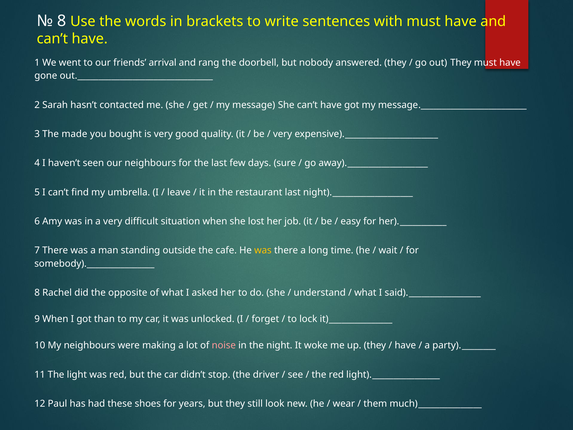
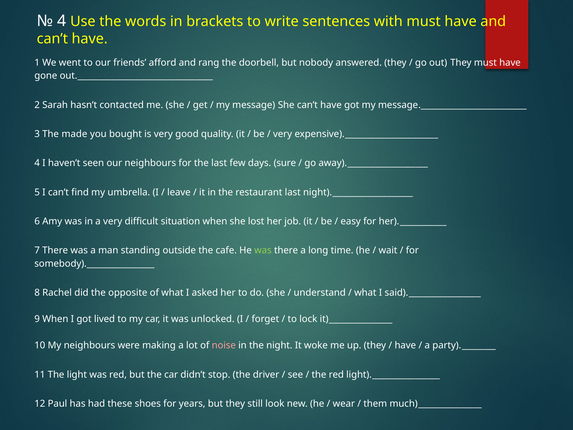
8 at (62, 21): 8 -> 4
arrival: arrival -> afford
was at (263, 250) colour: yellow -> light green
than: than -> lived
